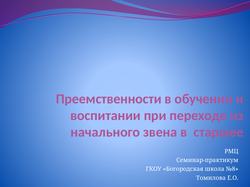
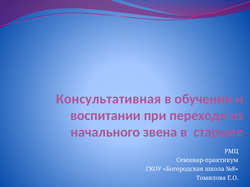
Преемственности: Преемственности -> Консультативная
